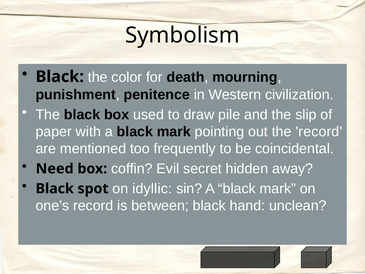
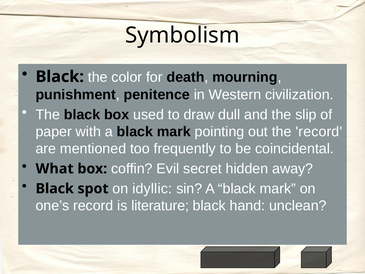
pile: pile -> dull
Need: Need -> What
between: between -> literature
